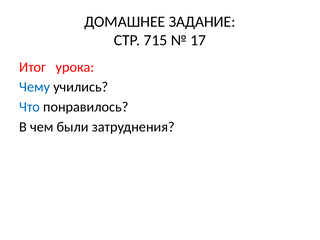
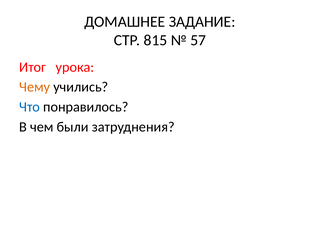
715: 715 -> 815
17: 17 -> 57
Чему colour: blue -> orange
